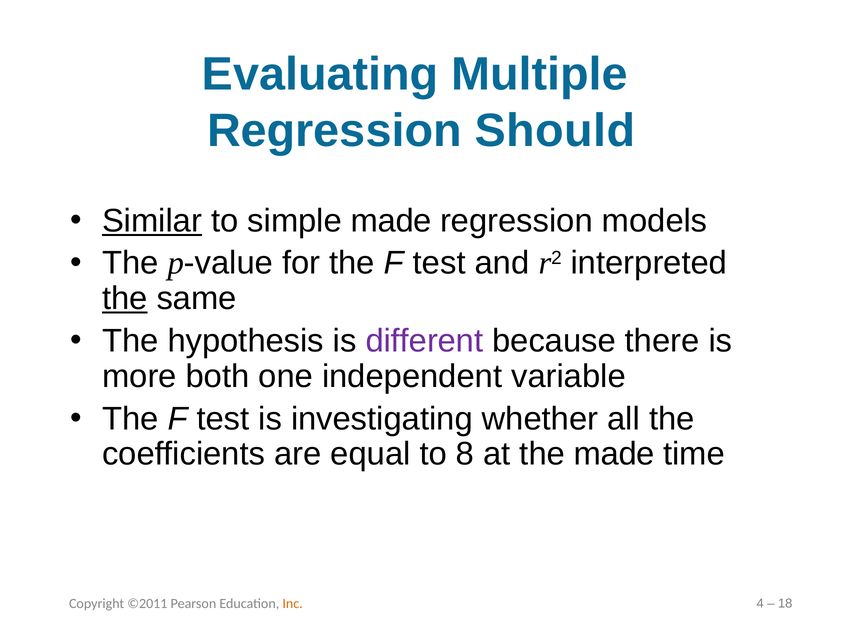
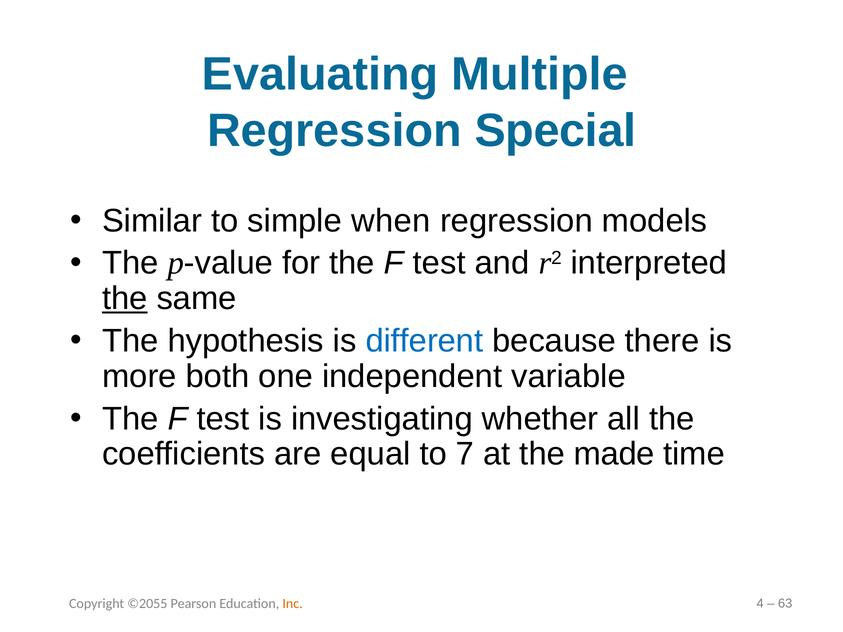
Should: Should -> Special
Similar underline: present -> none
simple made: made -> when
different colour: purple -> blue
8: 8 -> 7
18: 18 -> 63
©2011: ©2011 -> ©2055
